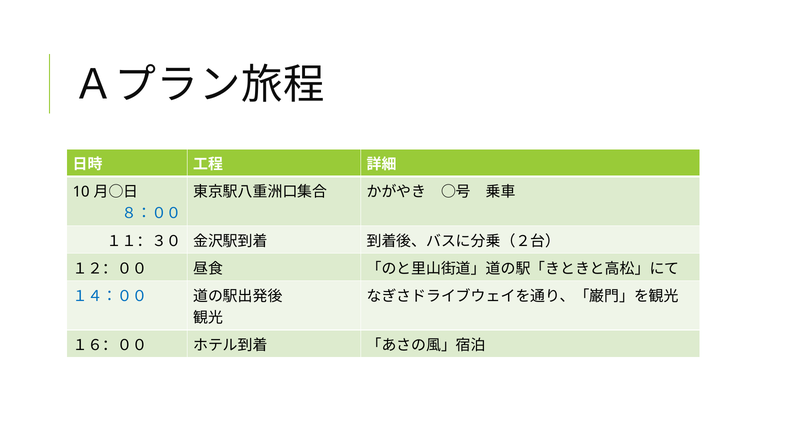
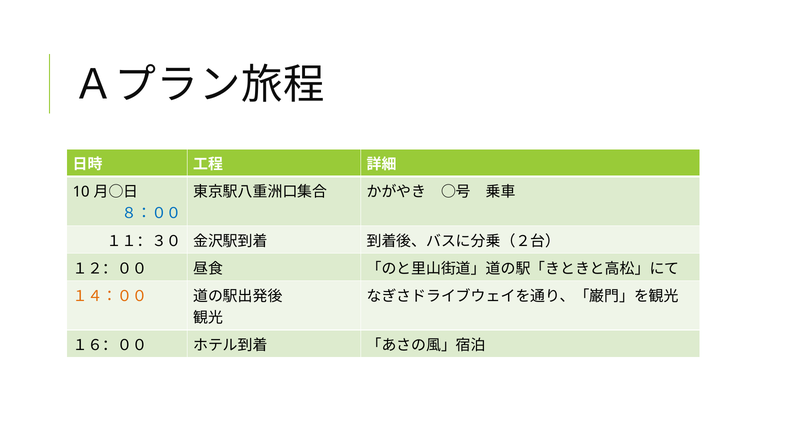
１４：００ colour: blue -> orange
